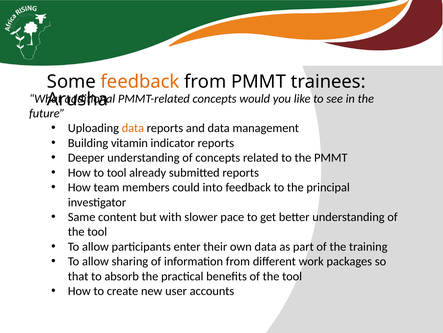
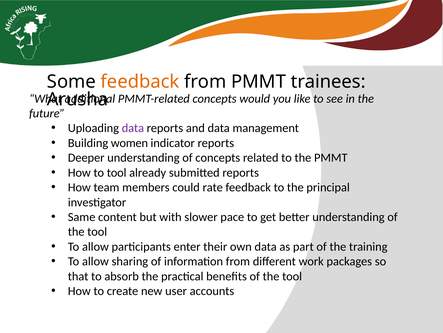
data at (133, 128) colour: orange -> purple
vitamin: vitamin -> women
into: into -> rate
